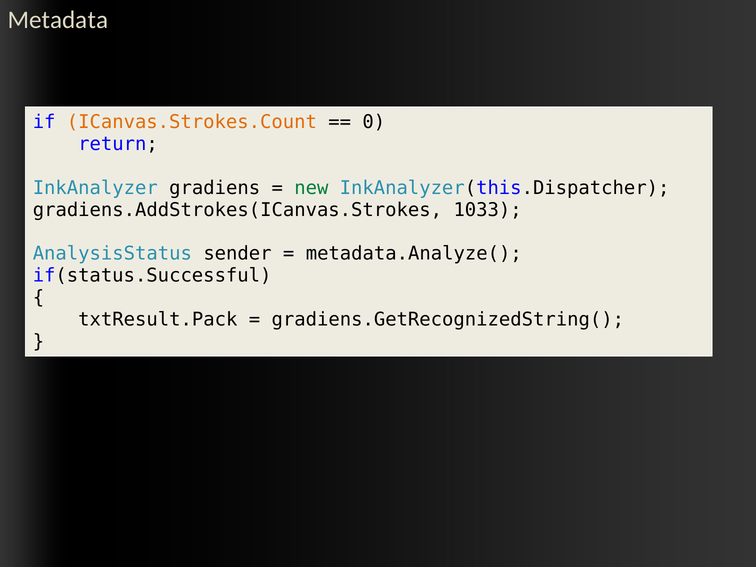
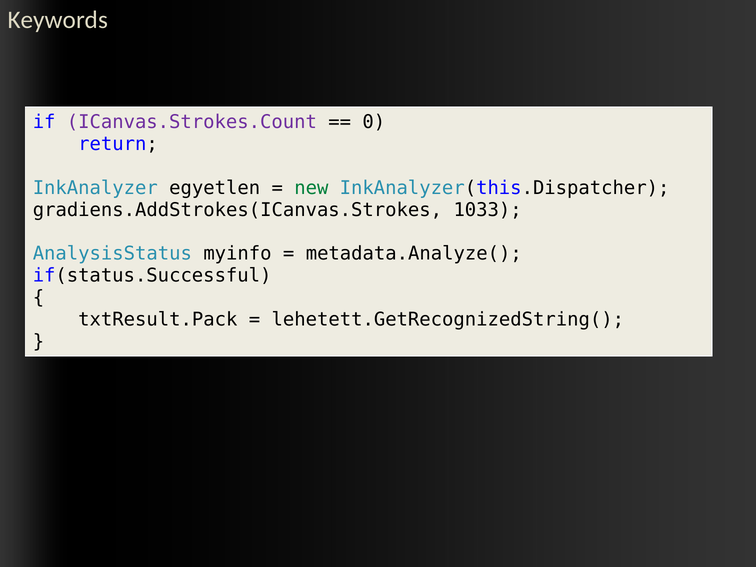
Metadata: Metadata -> Keywords
ICanvas.Strokes.Count colour: orange -> purple
gradiens: gradiens -> egyetlen
sender: sender -> myinfo
gradiens.GetRecognizedString(: gradiens.GetRecognizedString( -> lehetett.GetRecognizedString(
